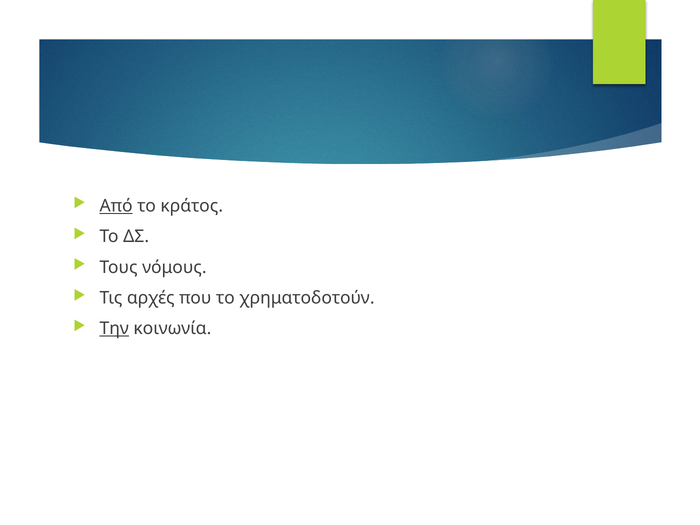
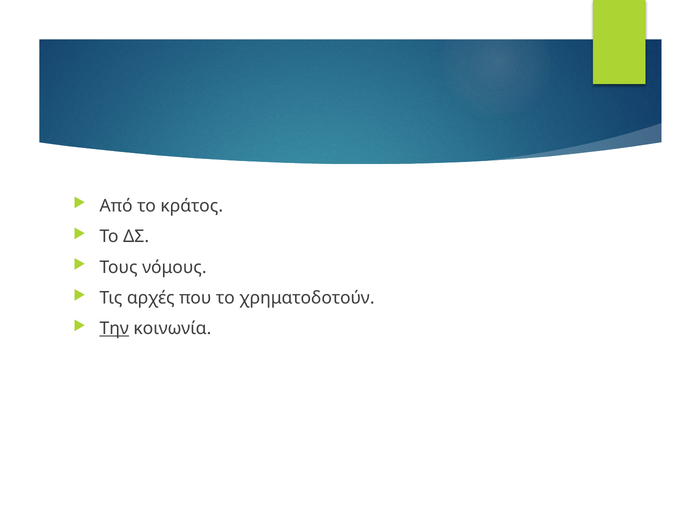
Από underline: present -> none
